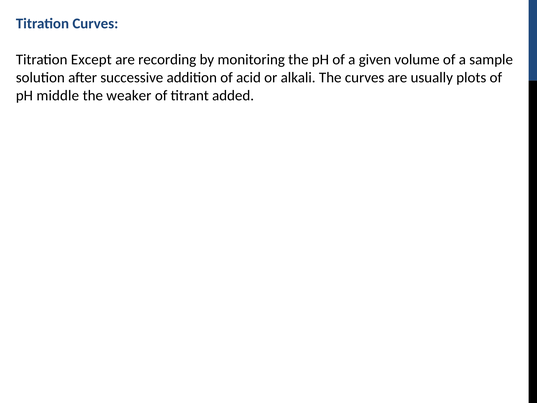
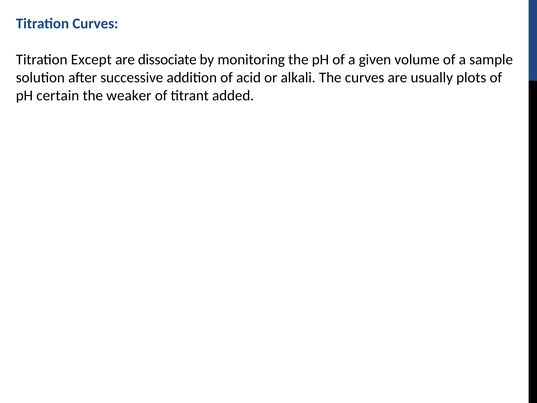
recording: recording -> dissociate
middle: middle -> certain
